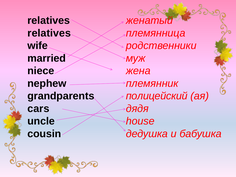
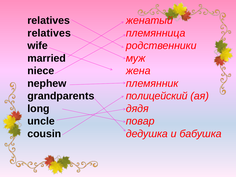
cars: cars -> long
house: house -> повар
